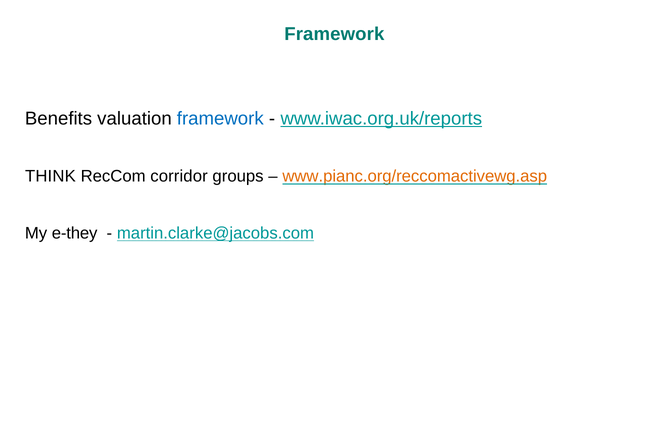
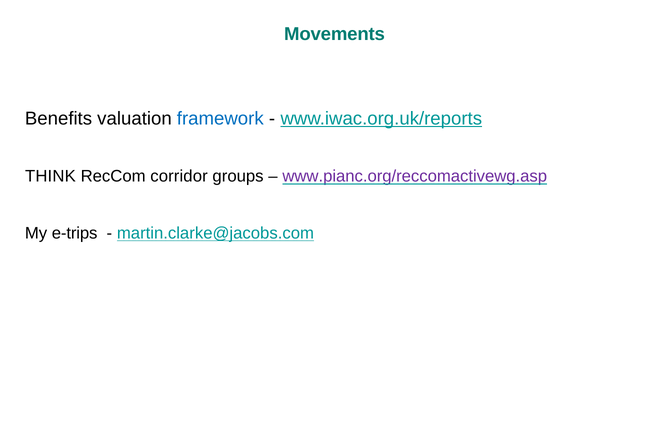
Framework at (334, 34): Framework -> Movements
www.pianc.org/reccomactivewg.asp colour: orange -> purple
e-they: e-they -> e-trips
